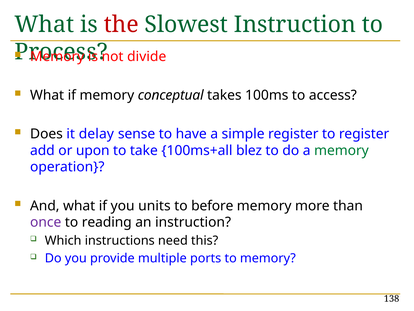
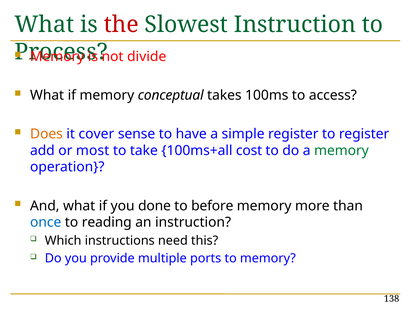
Does colour: black -> orange
delay: delay -> cover
upon: upon -> most
blez: blez -> cost
units: units -> done
once colour: purple -> blue
